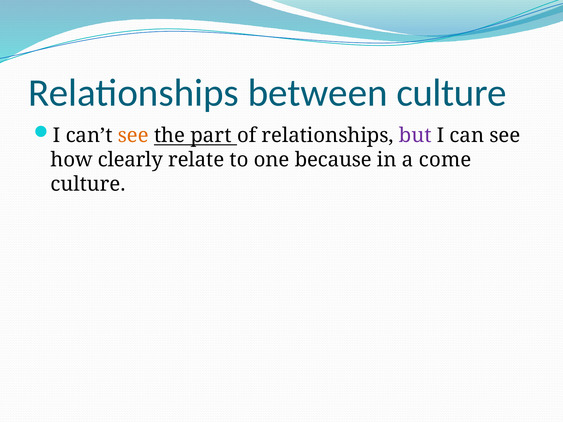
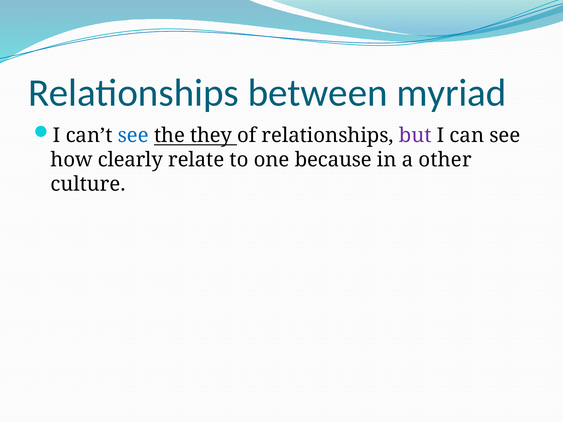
between culture: culture -> myriad
see at (133, 136) colour: orange -> blue
part: part -> they
come: come -> other
